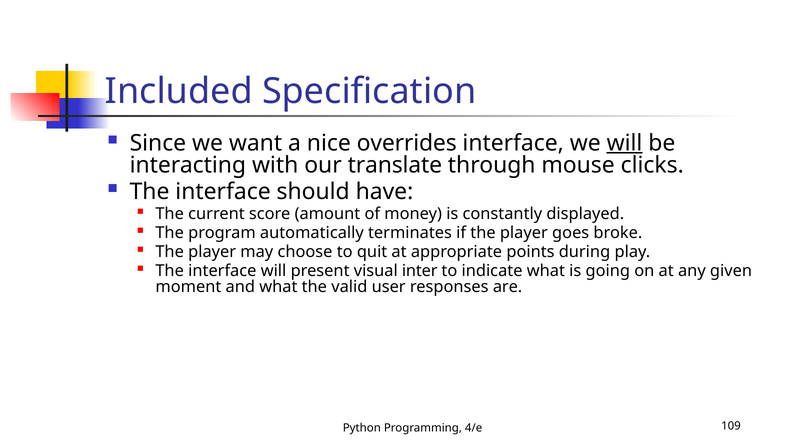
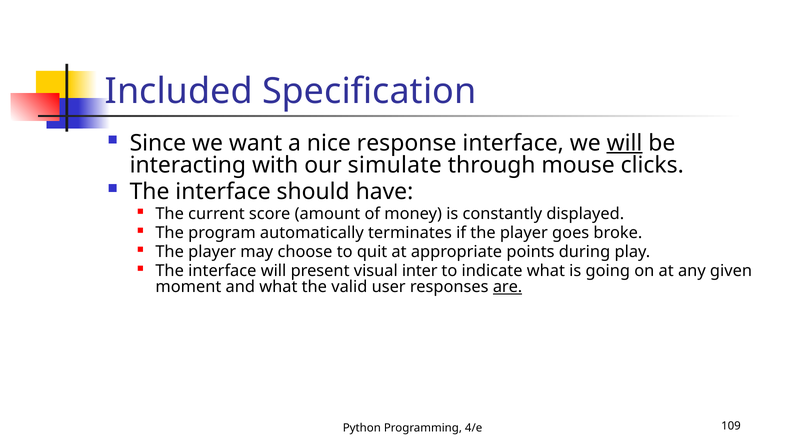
overrides: overrides -> response
translate: translate -> simulate
are underline: none -> present
